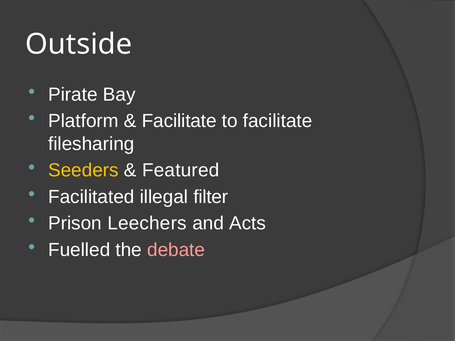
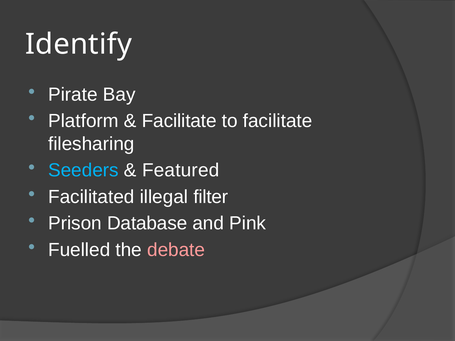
Outside: Outside -> Identify
Seeders colour: yellow -> light blue
Leechers: Leechers -> Database
Acts: Acts -> Pink
